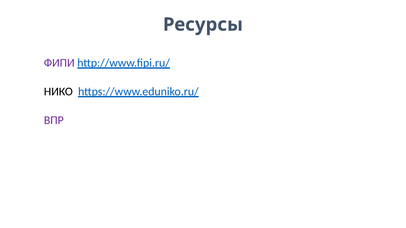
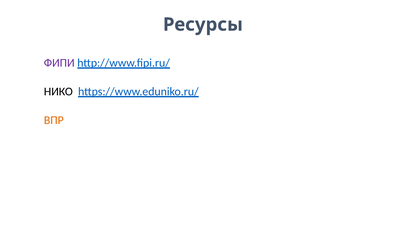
ВПР colour: purple -> orange
